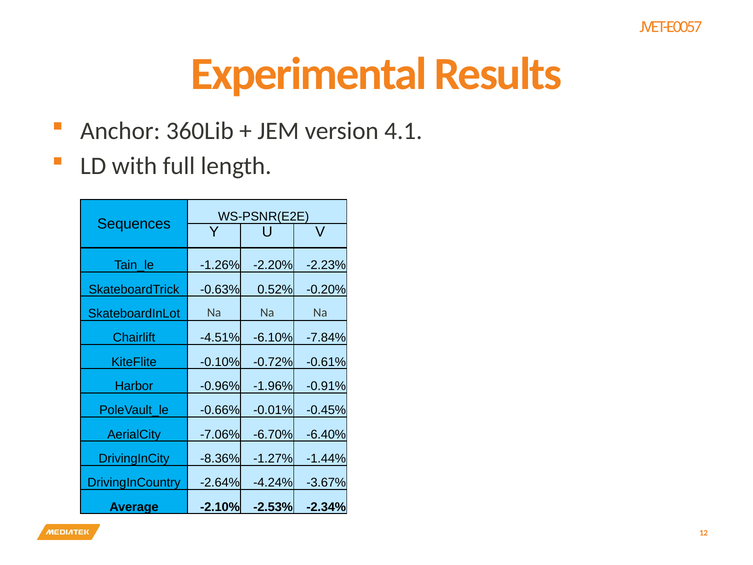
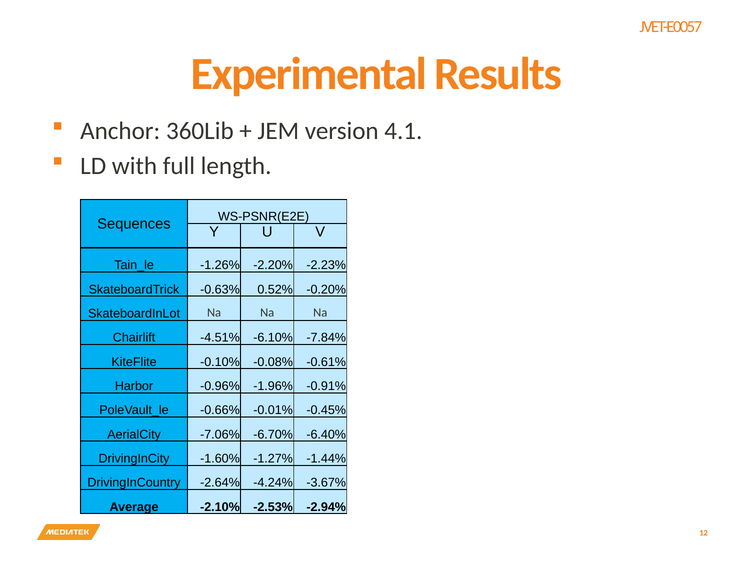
-0.72%: -0.72% -> -0.08%
-8.36%: -8.36% -> -1.60%
-2.34%: -2.34% -> -2.94%
